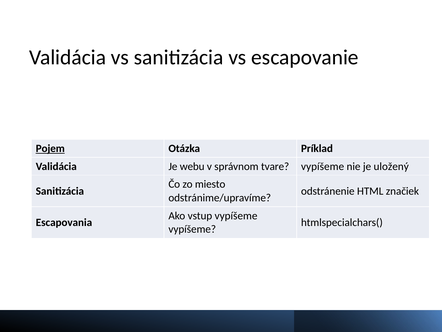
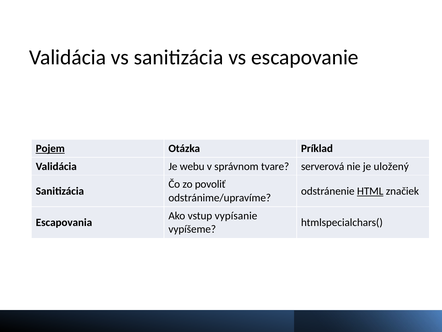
tvare vypíšeme: vypíšeme -> serverová
miesto: miesto -> povoliť
HTML underline: none -> present
vstup vypíšeme: vypíšeme -> vypísanie
